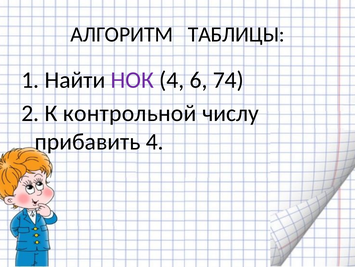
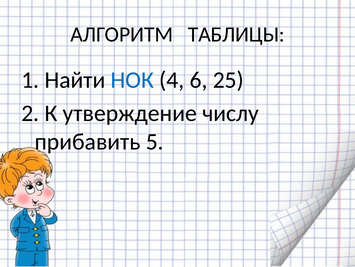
НОК colour: purple -> blue
74: 74 -> 25
контрольной: контрольной -> утверждение
прибавить 4: 4 -> 5
